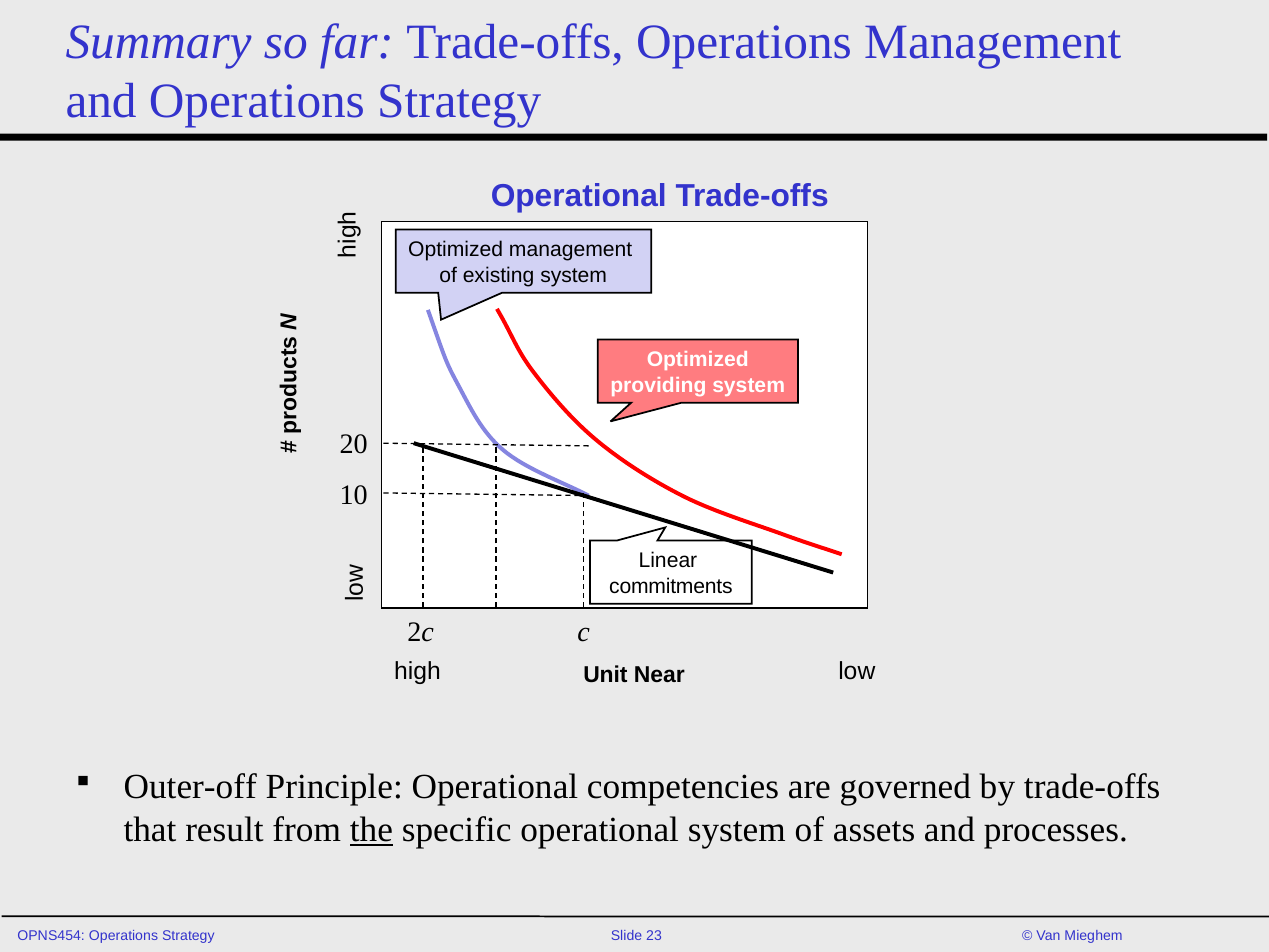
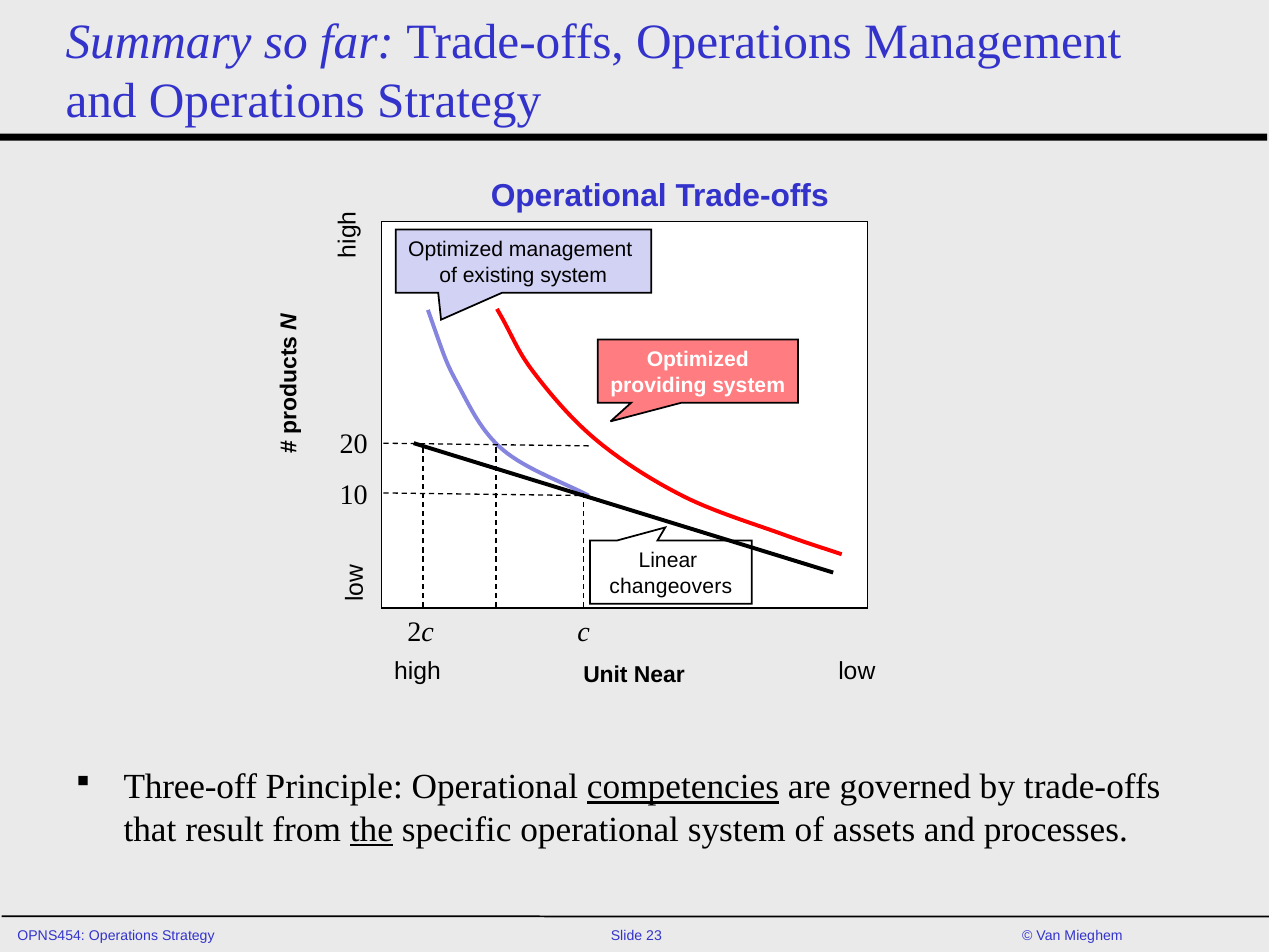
commitments: commitments -> changeovers
Outer-off: Outer-off -> Three-off
competencies underline: none -> present
